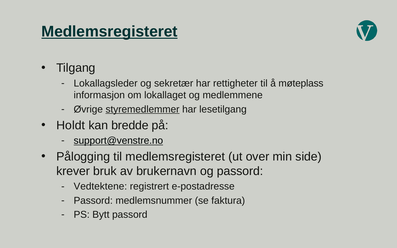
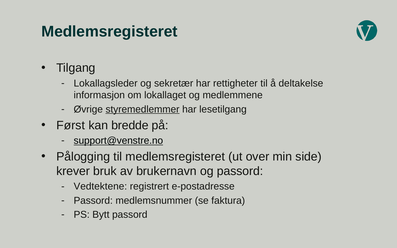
Medlemsregisteret at (109, 32) underline: present -> none
møteplass: møteplass -> deltakelse
Holdt: Holdt -> Først
